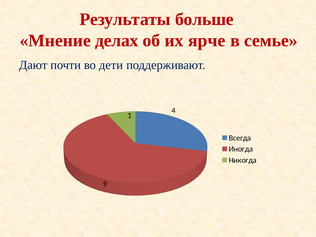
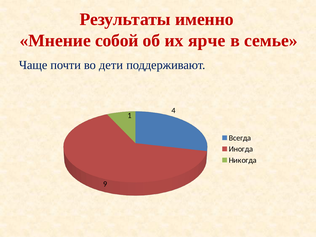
больше: больше -> именно
делах: делах -> собой
Дают: Дают -> Чаще
